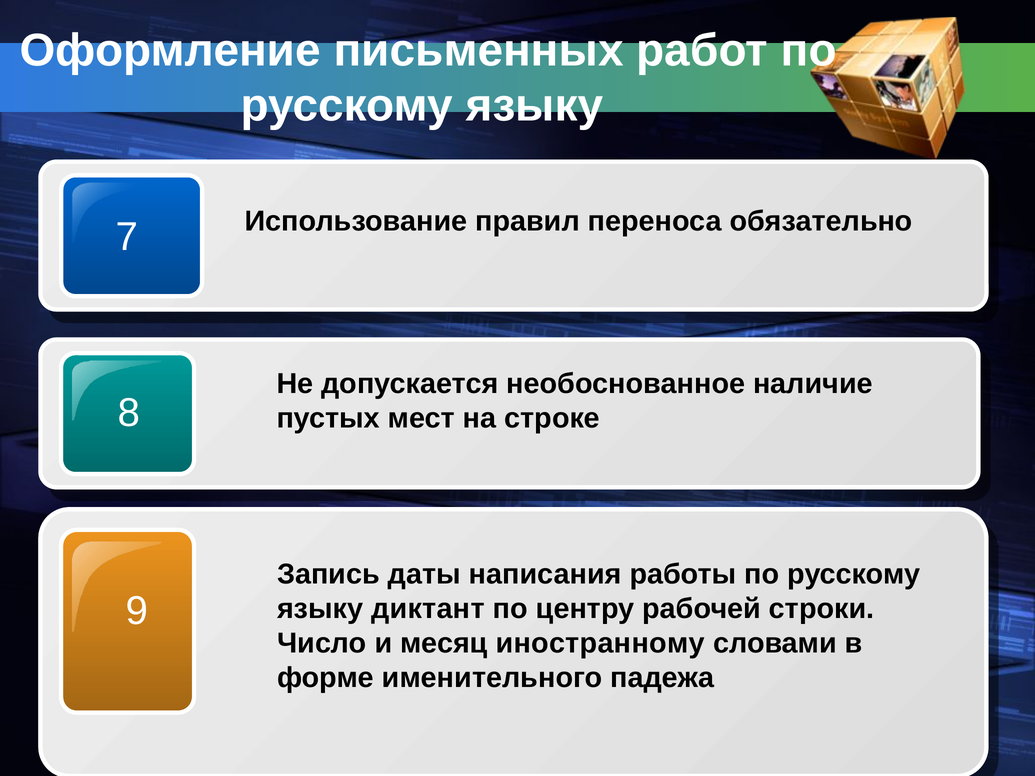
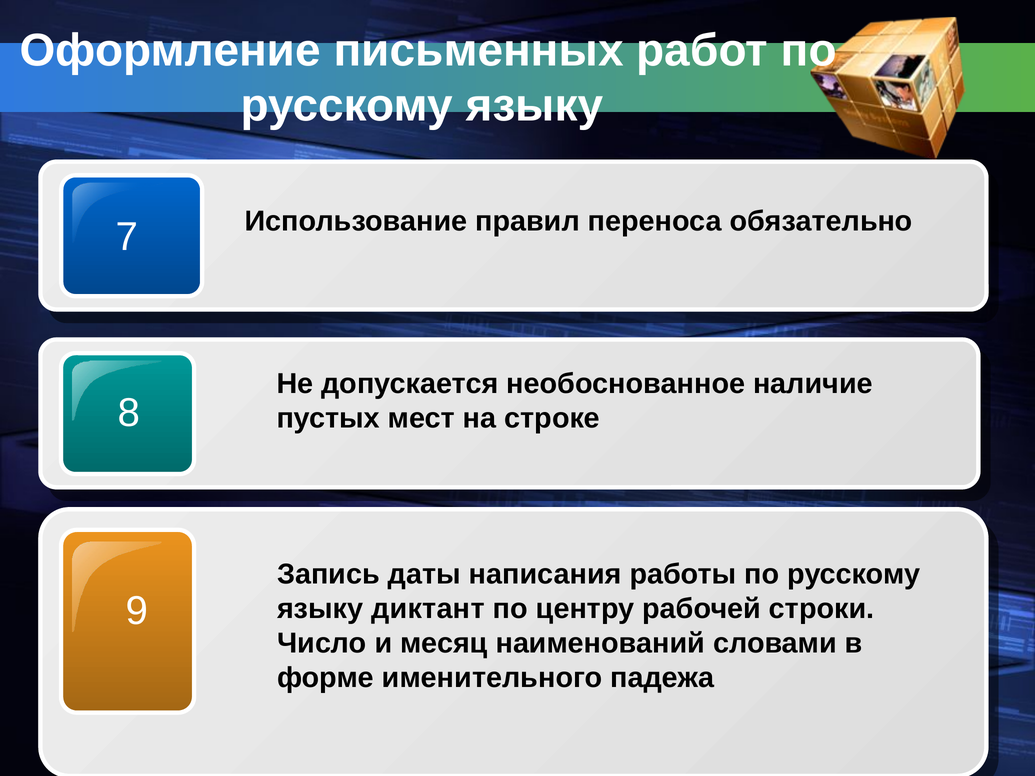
иностранному: иностранному -> наименований
